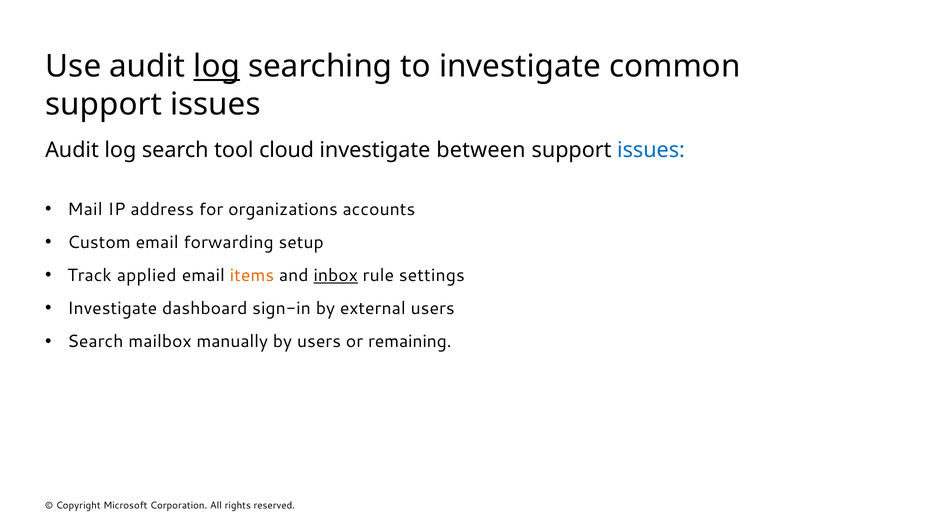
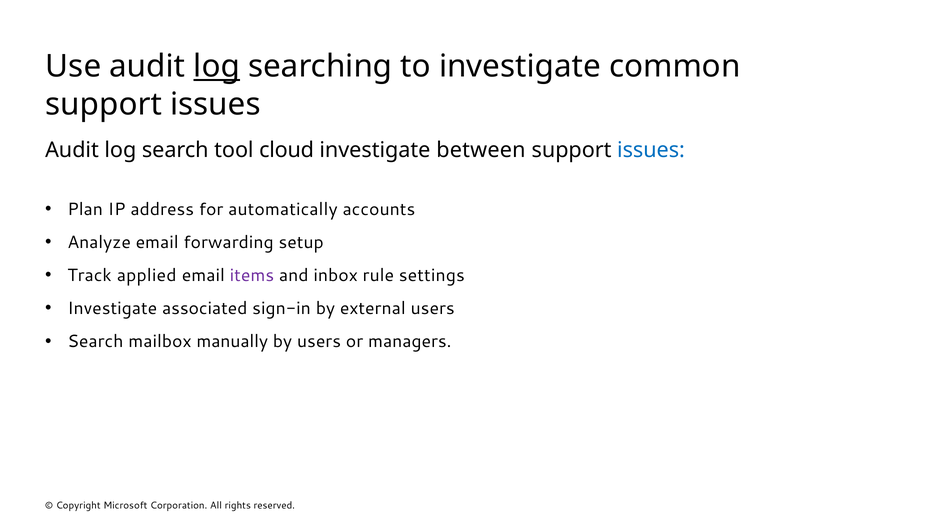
Mail: Mail -> Plan
organizations: organizations -> automatically
Custom: Custom -> Analyze
items colour: orange -> purple
inbox underline: present -> none
dashboard: dashboard -> associated
remaining: remaining -> managers
